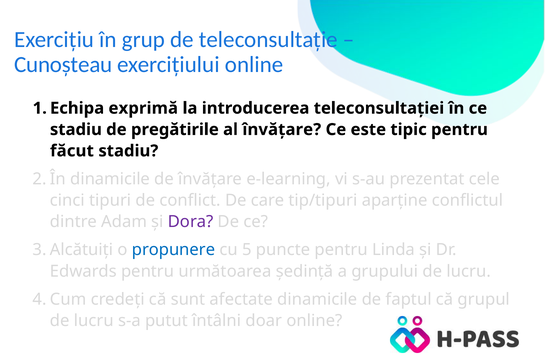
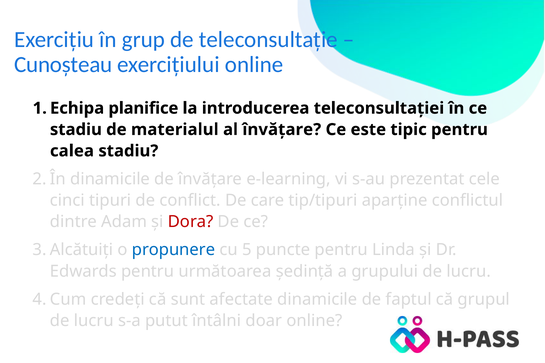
exprimă: exprimă -> planifice
pregătirile: pregătirile -> materialul
făcut: făcut -> calea
Dora colour: purple -> red
